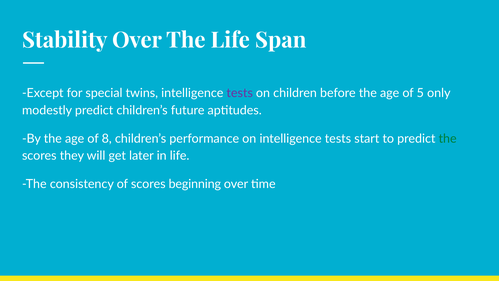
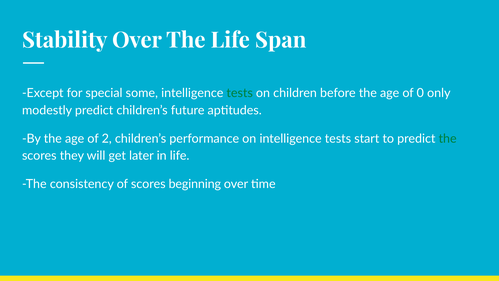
twins: twins -> some
tests at (240, 93) colour: purple -> green
5: 5 -> 0
8: 8 -> 2
